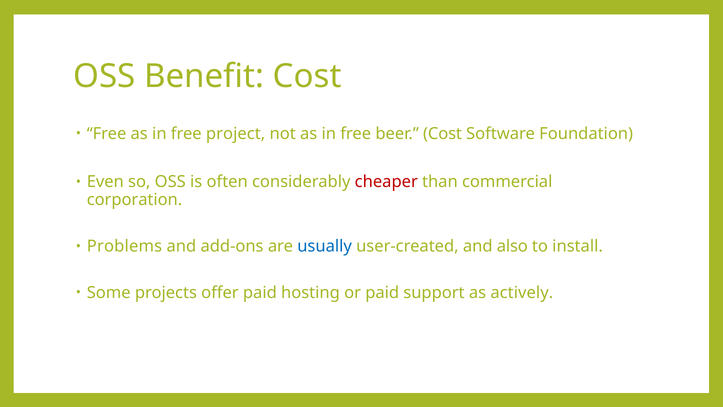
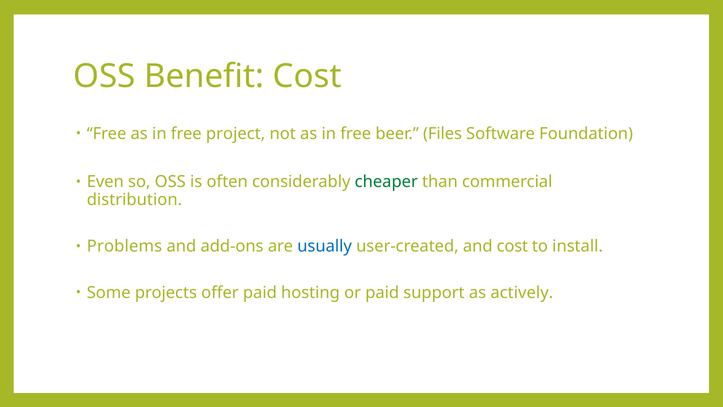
beer Cost: Cost -> Files
cheaper colour: red -> green
corporation: corporation -> distribution
and also: also -> cost
